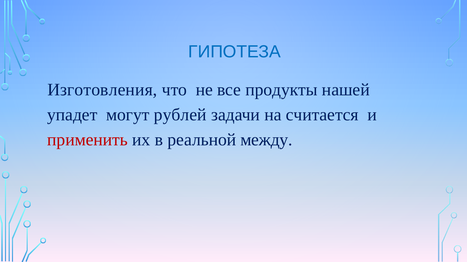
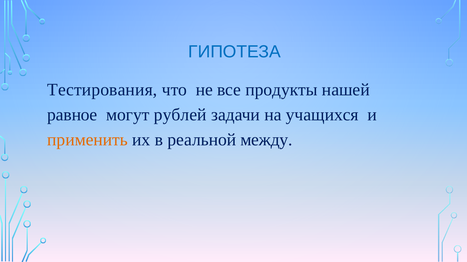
Изготовления: Изготовления -> Тестирования
упадет: упадет -> равное
считается: считается -> учащихся
применить colour: red -> orange
